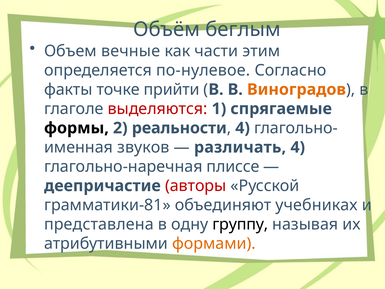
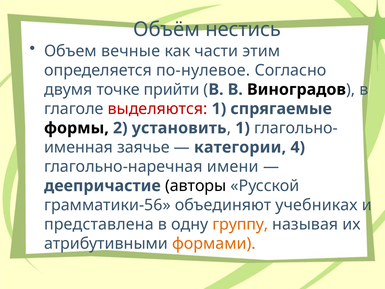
беглым: беглым -> нестись
факты: факты -> двумя
Виноградов colour: orange -> black
реальности: реальности -> установить
4 at (243, 128): 4 -> 1
звуков: звуков -> заячье
различать: различать -> категории
плиссе: плиссе -> имени
авторы colour: red -> black
грамматики-81: грамматики-81 -> грамматики-56
группу colour: black -> orange
